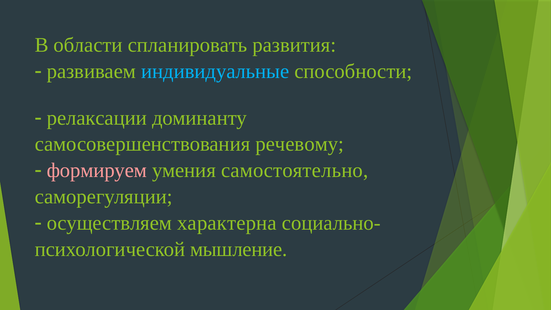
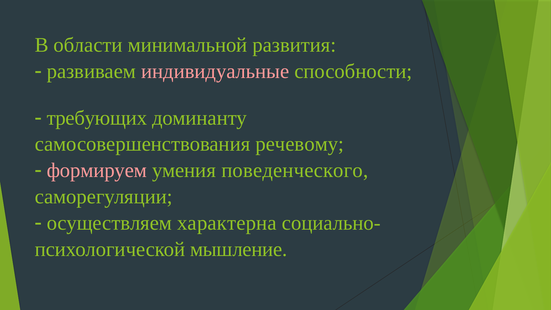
спланировать: спланировать -> минимальной
индивидуальные colour: light blue -> pink
релаксации: релаксации -> требующих
самостоятельно: самостоятельно -> поведенческого
